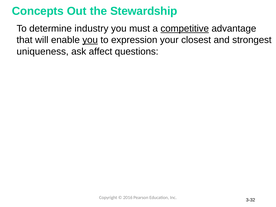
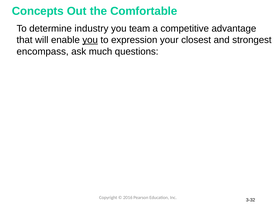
Stewardship: Stewardship -> Comfortable
must: must -> team
competitive underline: present -> none
uniqueness: uniqueness -> encompass
affect: affect -> much
